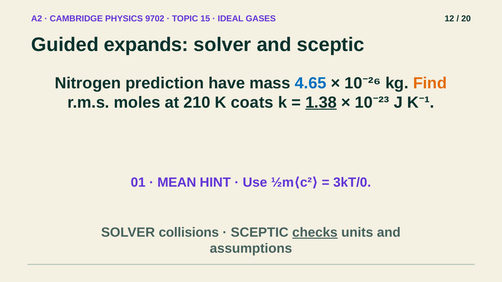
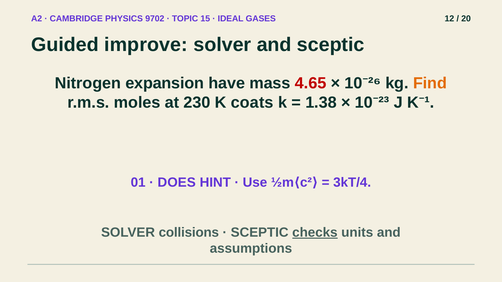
expands: expands -> improve
prediction: prediction -> expansion
4.65 colour: blue -> red
210: 210 -> 230
1.38 underline: present -> none
MEAN: MEAN -> DOES
3kT/0: 3kT/0 -> 3kT/4
